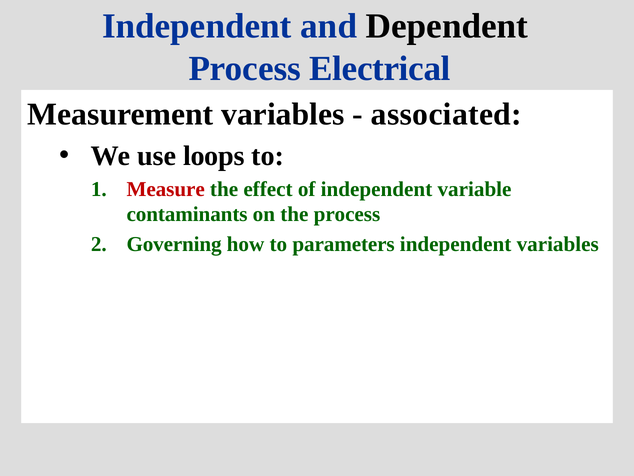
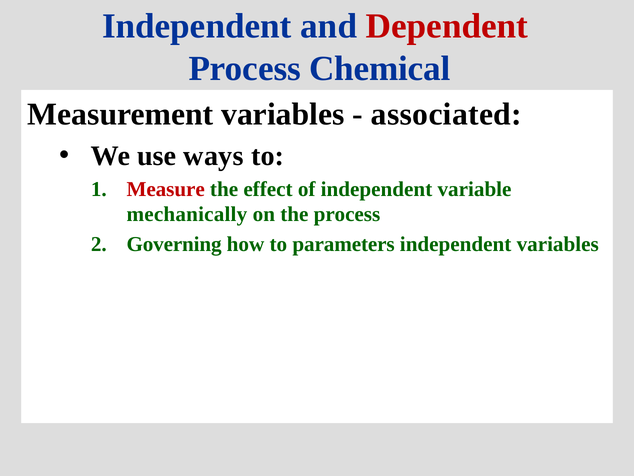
Dependent colour: black -> red
Electrical: Electrical -> Chemical
loops: loops -> ways
contaminants: contaminants -> mechanically
